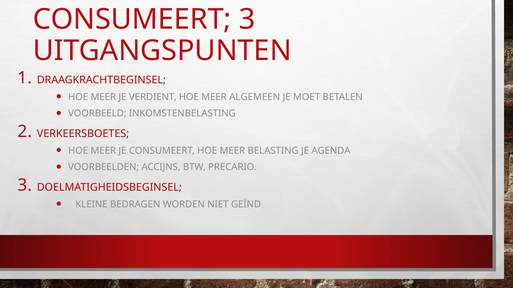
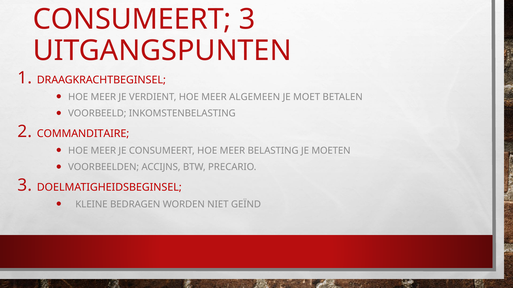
VERKEERSBOETES: VERKEERSBOETES -> COMMANDITAIRE
AGENDA: AGENDA -> MOETEN
